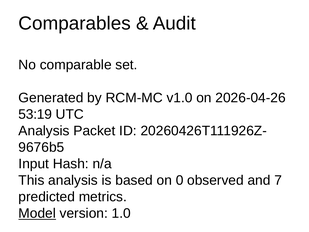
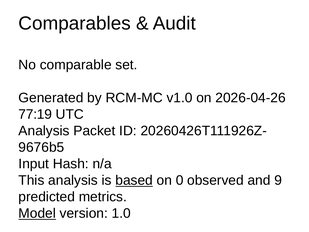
53:19: 53:19 -> 77:19
based underline: none -> present
7: 7 -> 9
